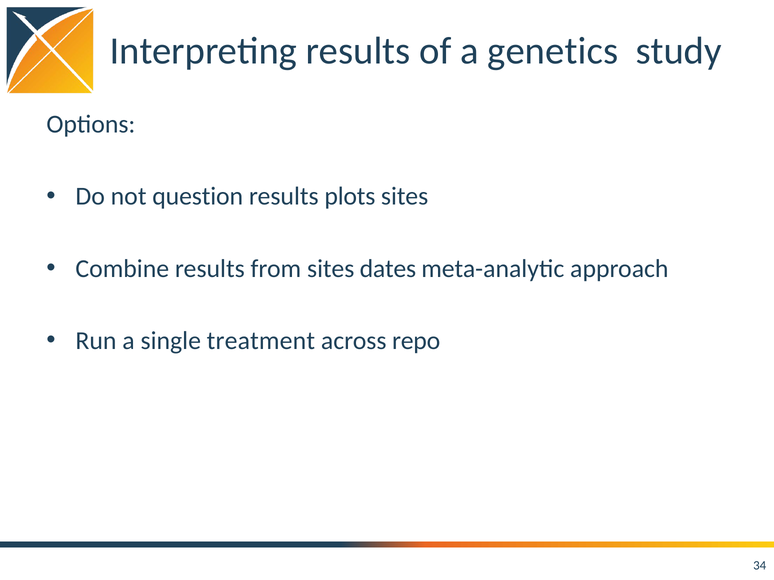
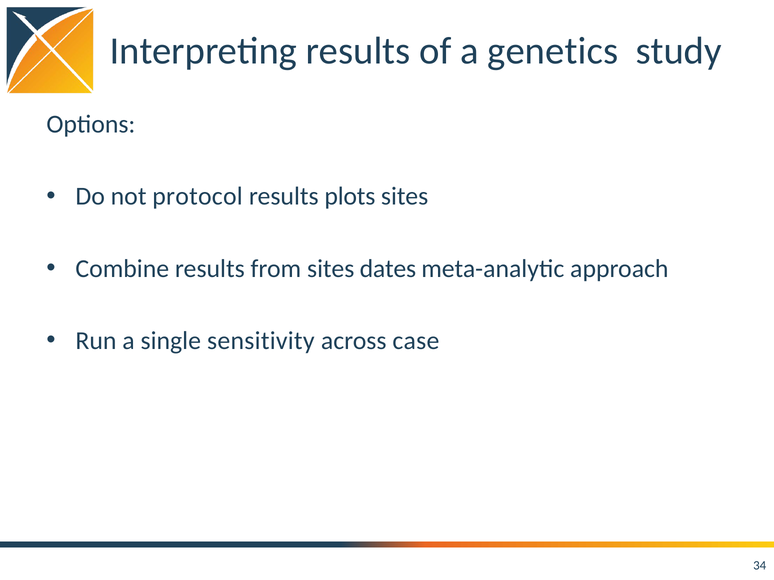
question: question -> protocol
treatment: treatment -> sensitivity
repo: repo -> case
